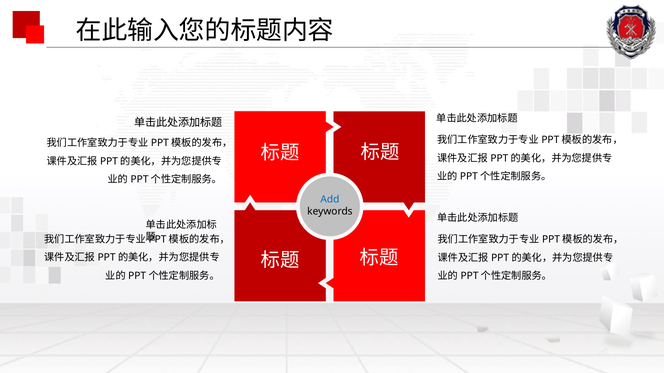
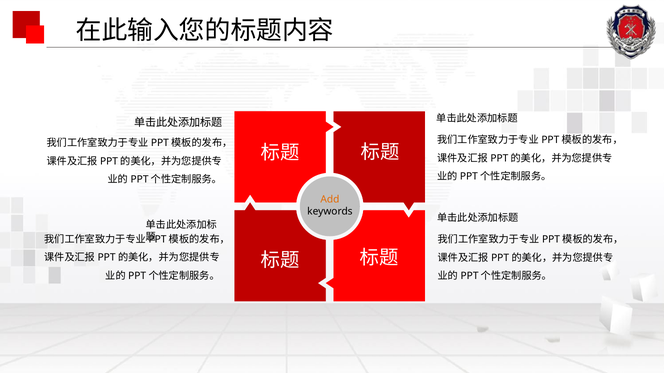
Add colour: blue -> orange
